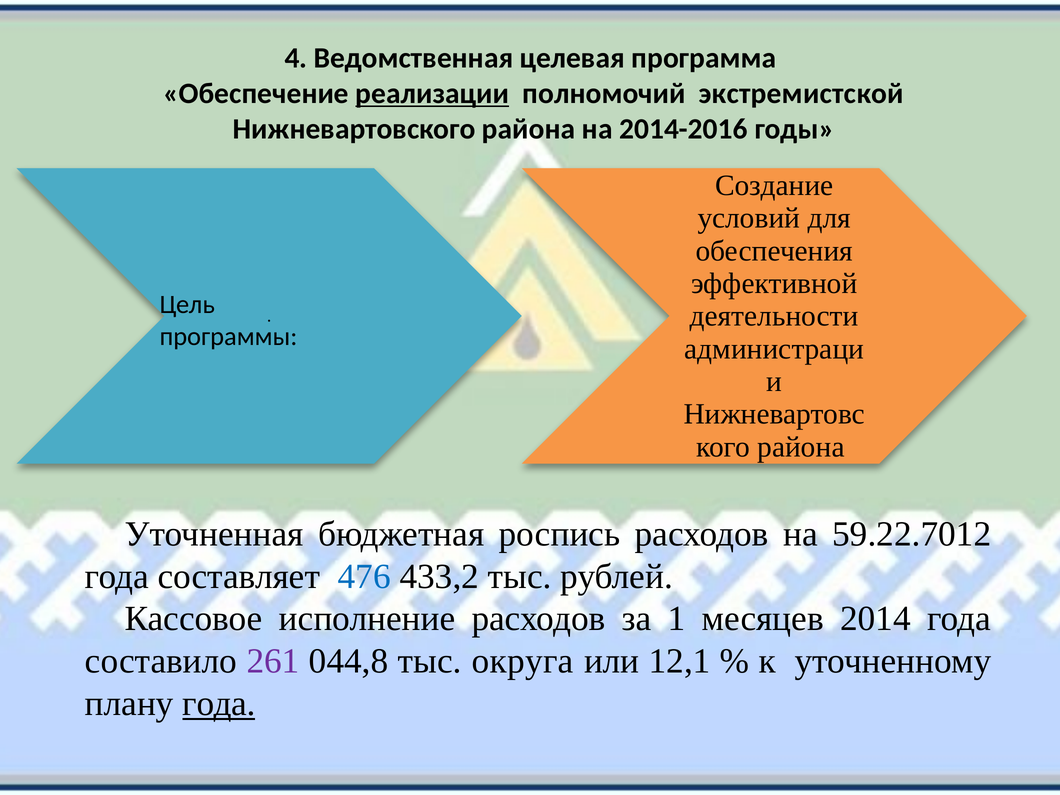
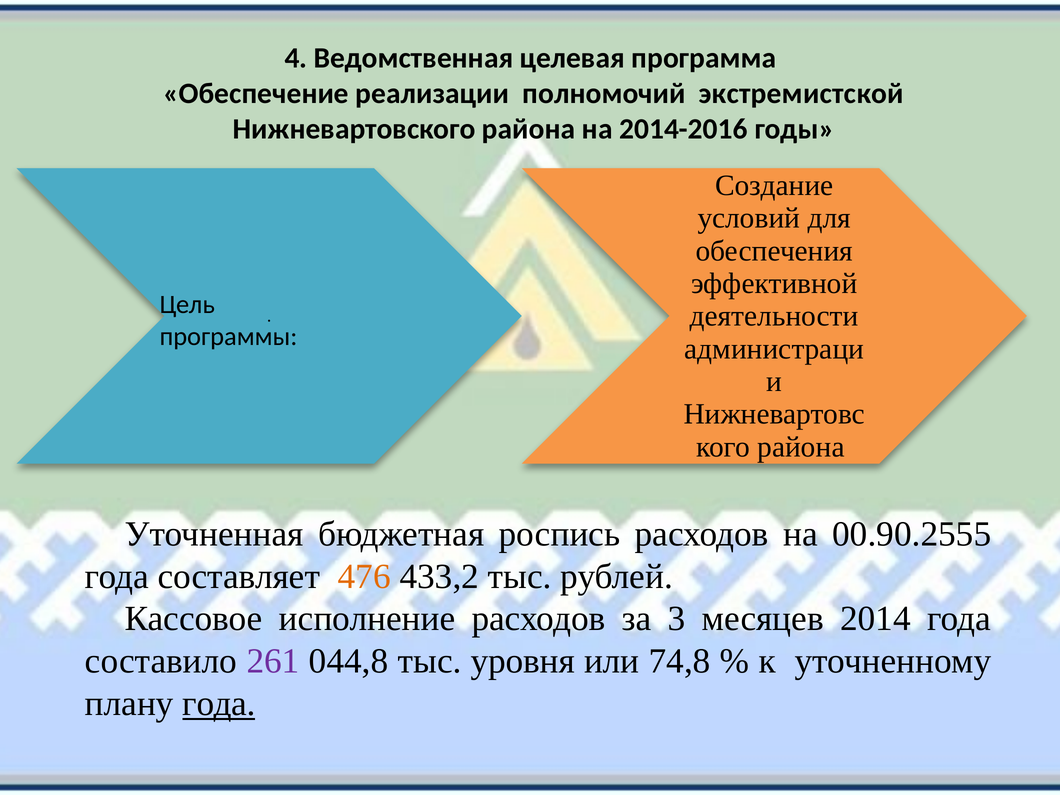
реализации underline: present -> none
59.22.7012: 59.22.7012 -> 00.90.2555
476 colour: blue -> orange
1: 1 -> 3
округа: округа -> уровня
12,1: 12,1 -> 74,8
